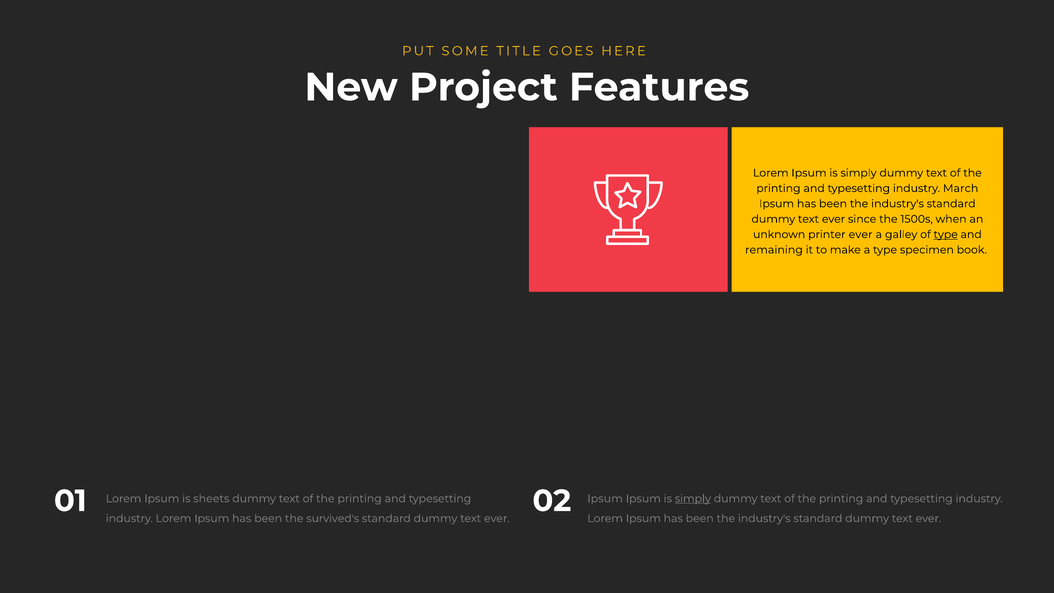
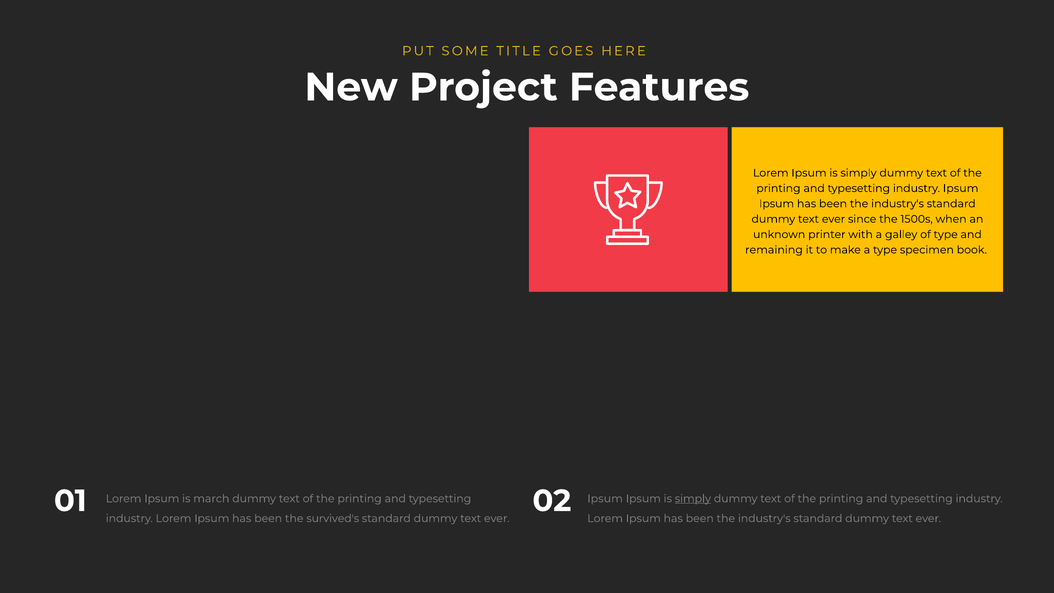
industry March: March -> Ipsum
printer ever: ever -> with
type at (946, 234) underline: present -> none
sheets: sheets -> march
